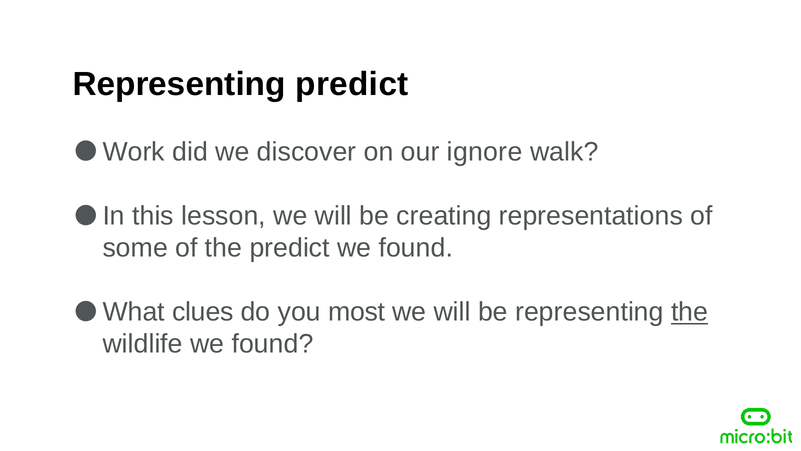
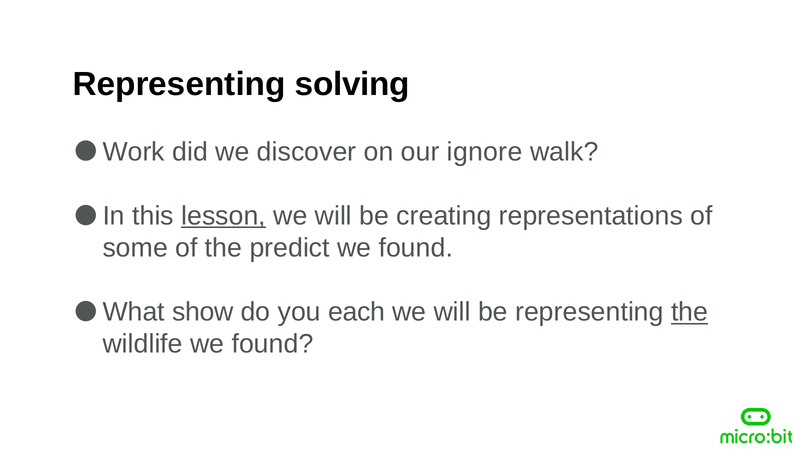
Representing predict: predict -> solving
lesson underline: none -> present
clues: clues -> show
most: most -> each
